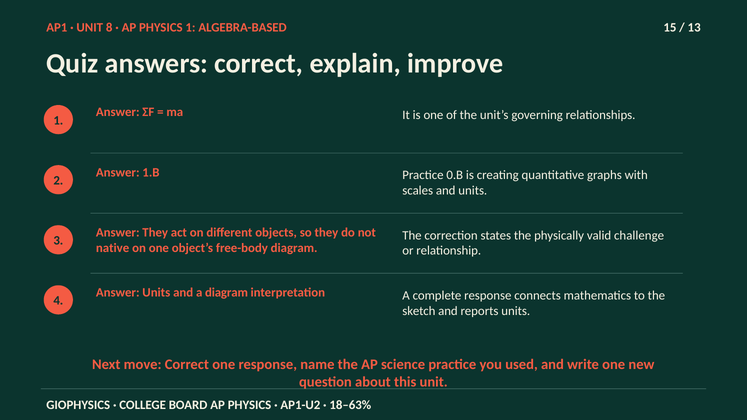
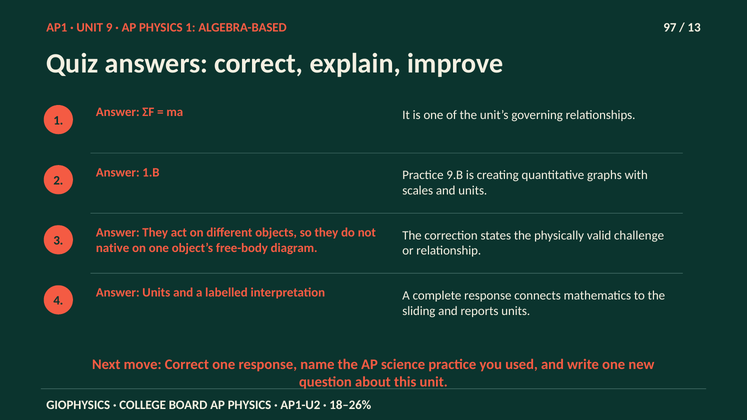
8: 8 -> 9
15: 15 -> 97
0.B: 0.B -> 9.B
a diagram: diagram -> labelled
sketch: sketch -> sliding
18–63%: 18–63% -> 18–26%
